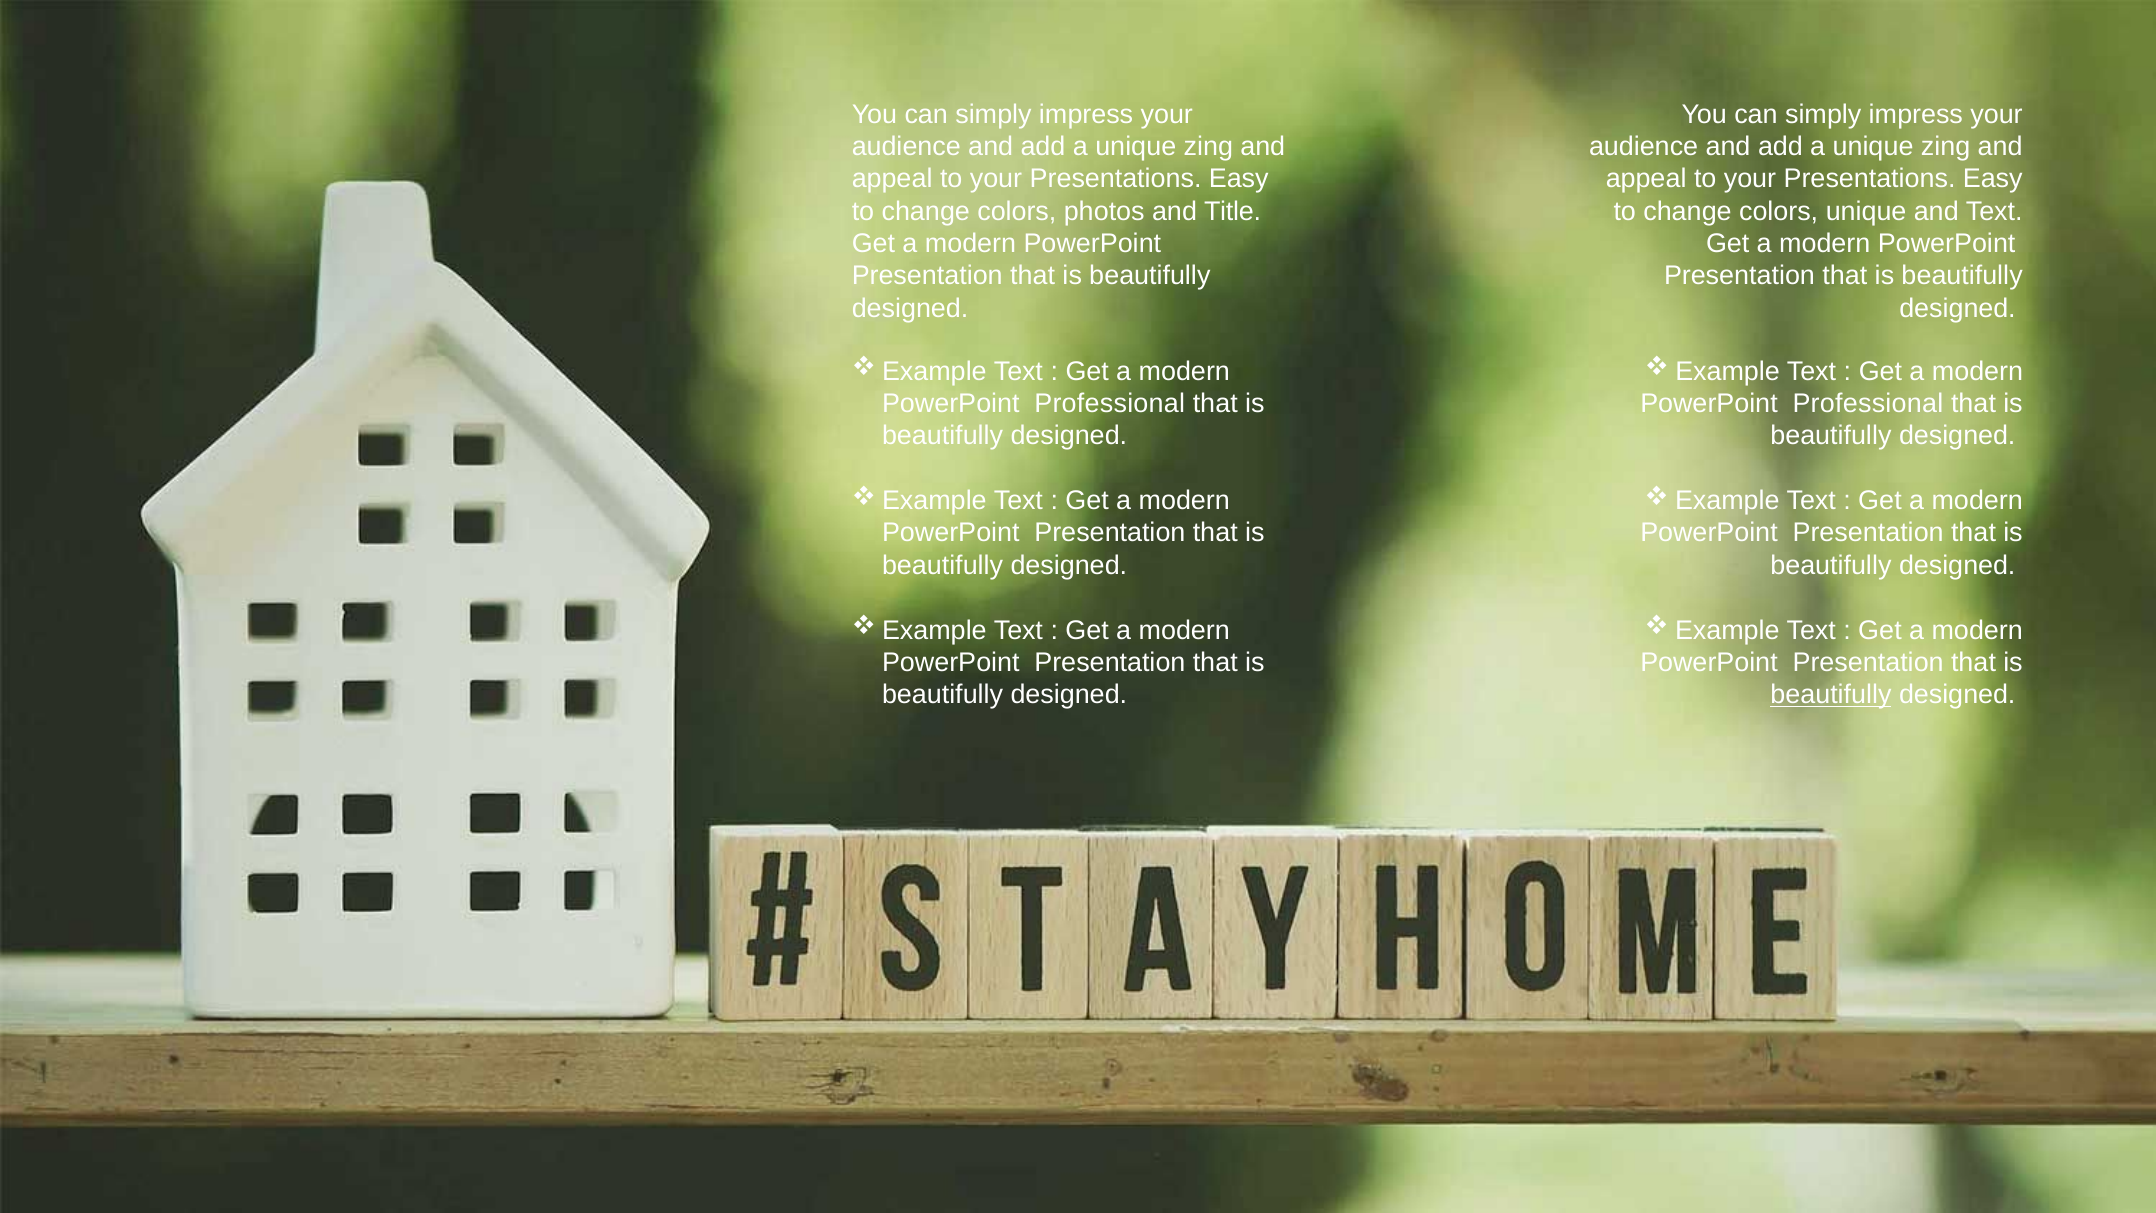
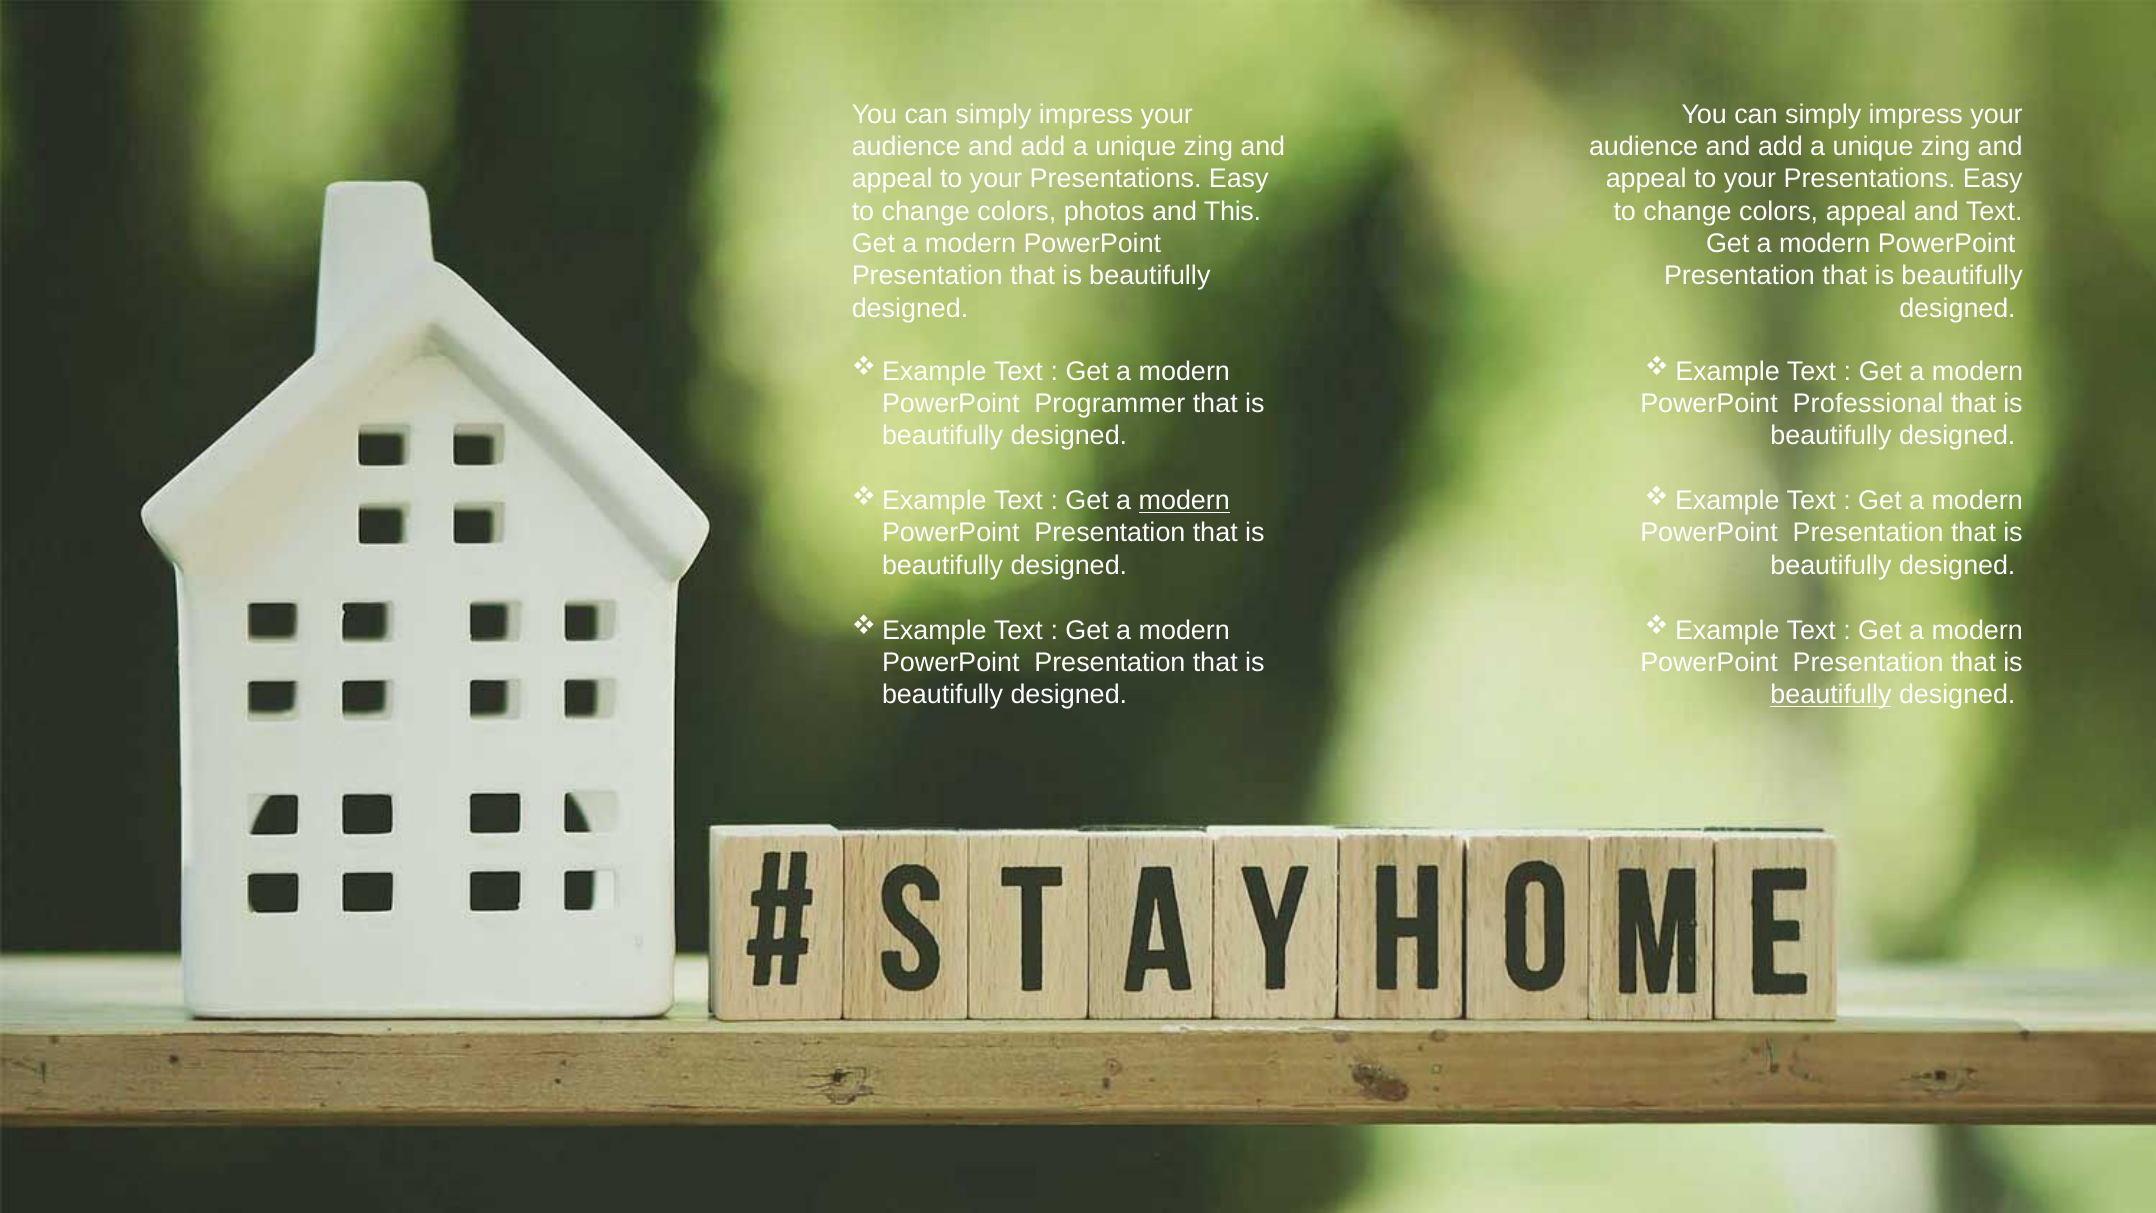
Title: Title -> This
colors unique: unique -> appeal
Professional at (1110, 404): Professional -> Programmer
modern at (1184, 501) underline: none -> present
